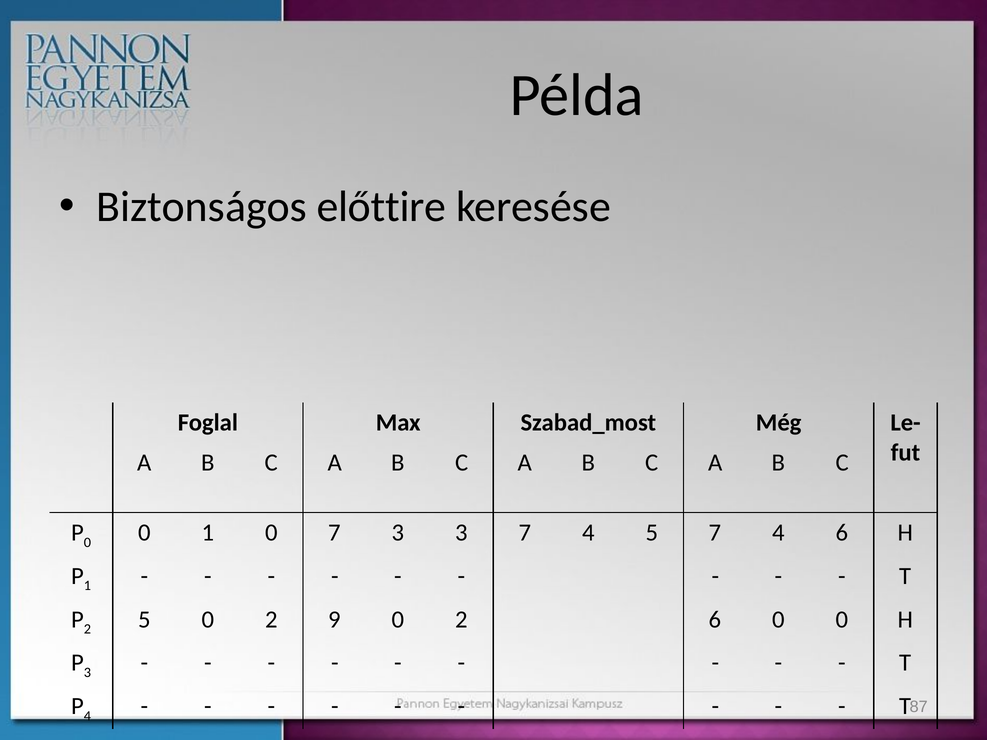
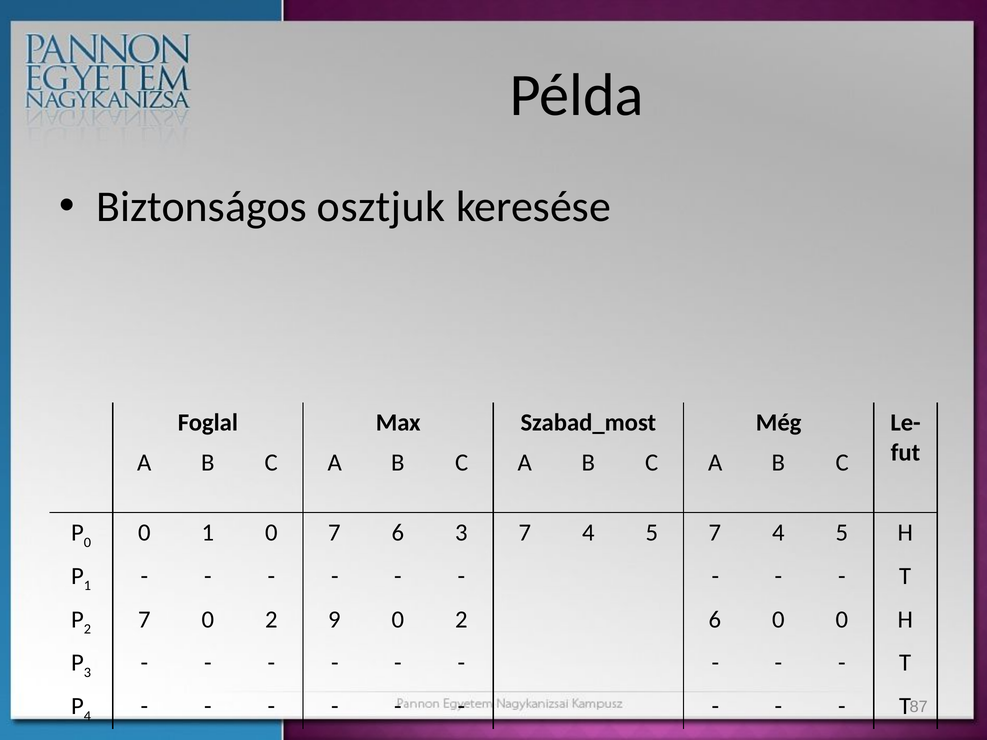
előttire: előttire -> osztjuk
7 3: 3 -> 6
5 7 4 6: 6 -> 5
2 5: 5 -> 7
